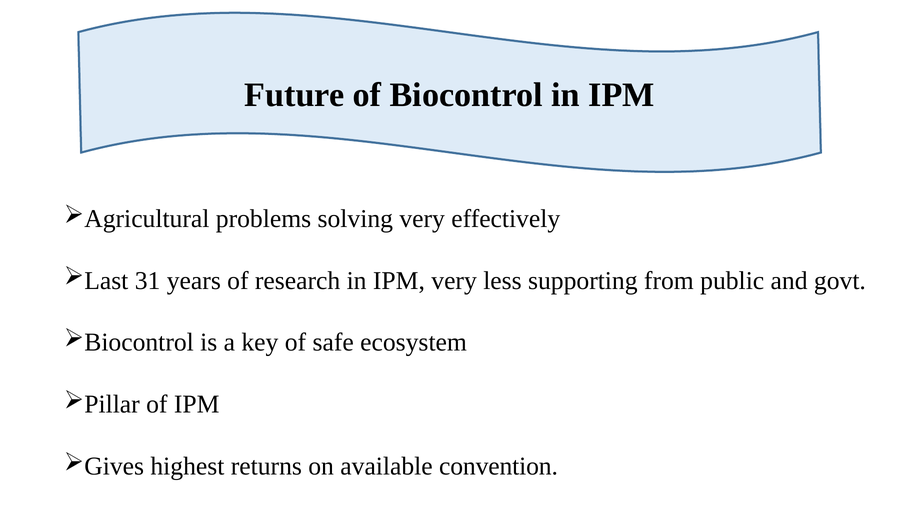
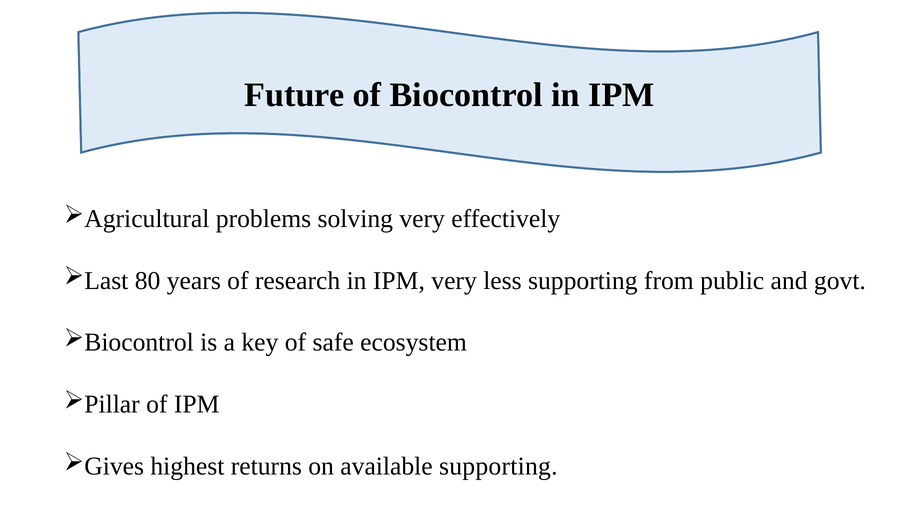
31: 31 -> 80
available convention: convention -> supporting
